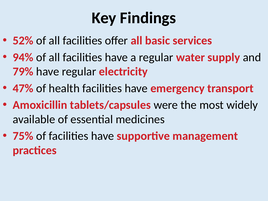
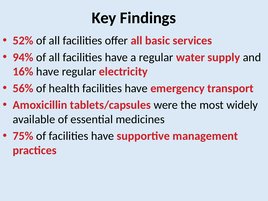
79%: 79% -> 16%
47%: 47% -> 56%
